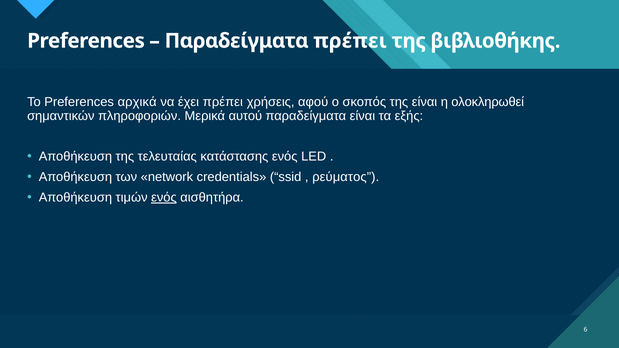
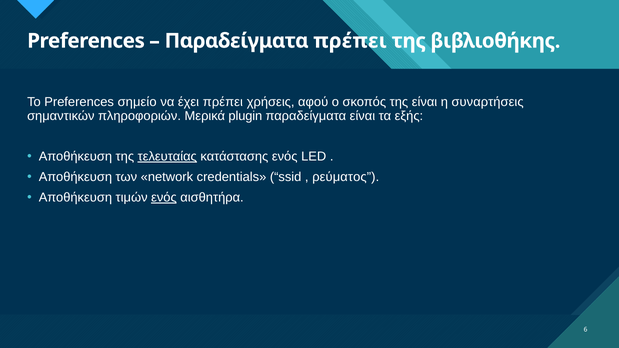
αρχικά: αρχικά -> σημείο
ολοκληρωθεί: ολοκληρωθεί -> συναρτήσεις
αυτού: αυτού -> plugin
τελευταίας underline: none -> present
